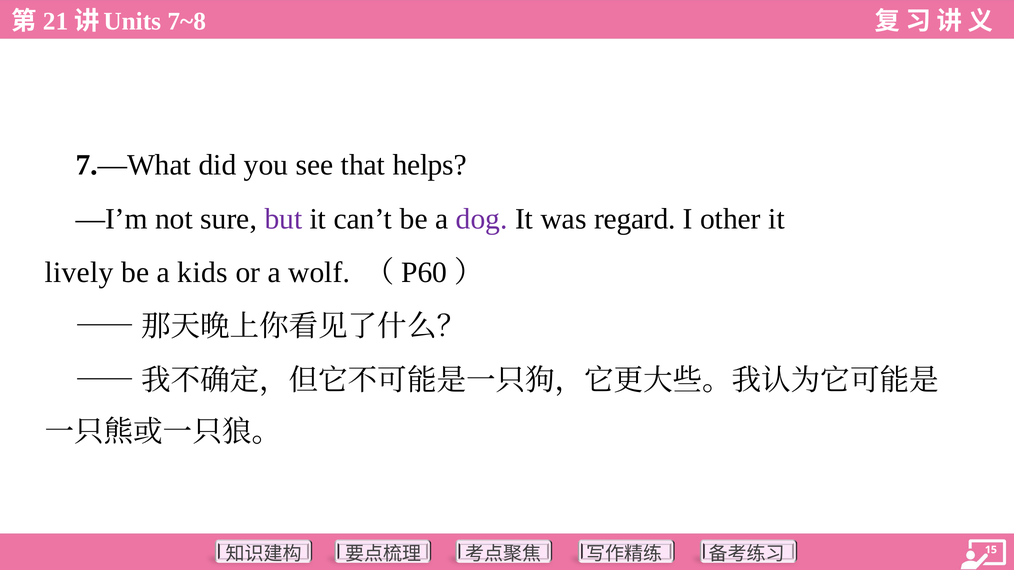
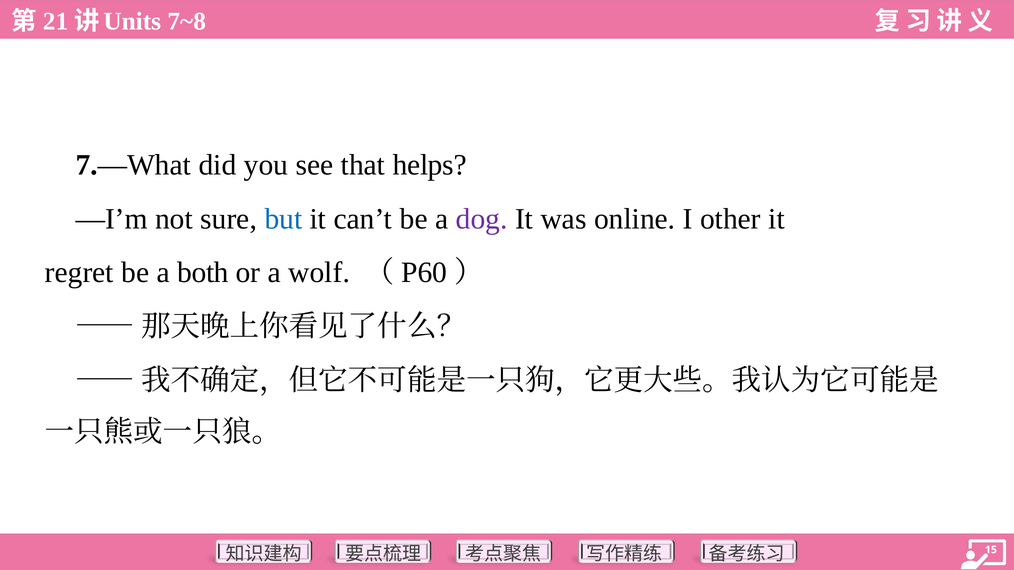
but colour: purple -> blue
regard: regard -> online
lively: lively -> regret
kids: kids -> both
